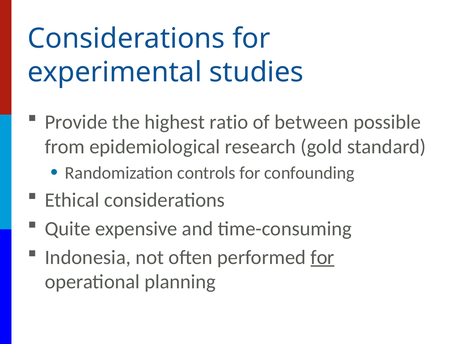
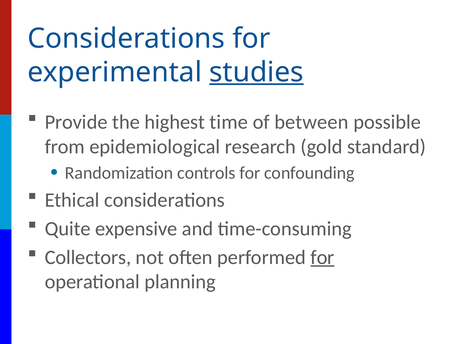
studies underline: none -> present
ratio: ratio -> time
Indonesia: Indonesia -> Collectors
